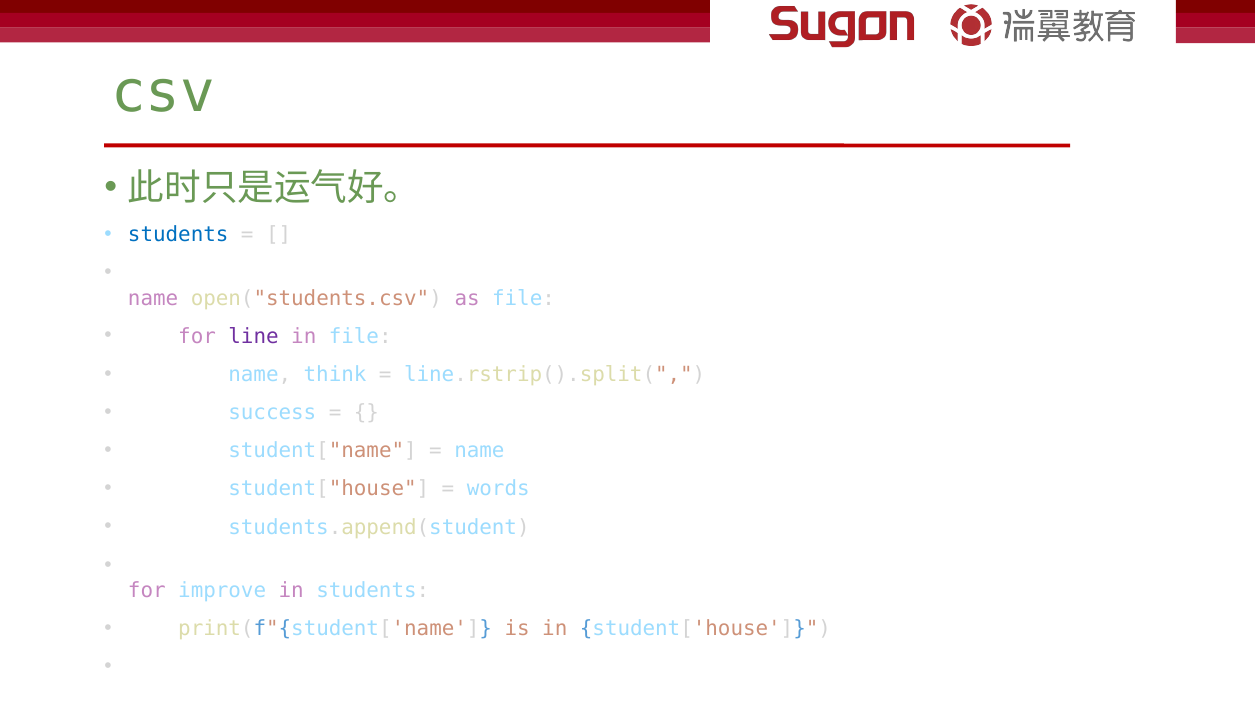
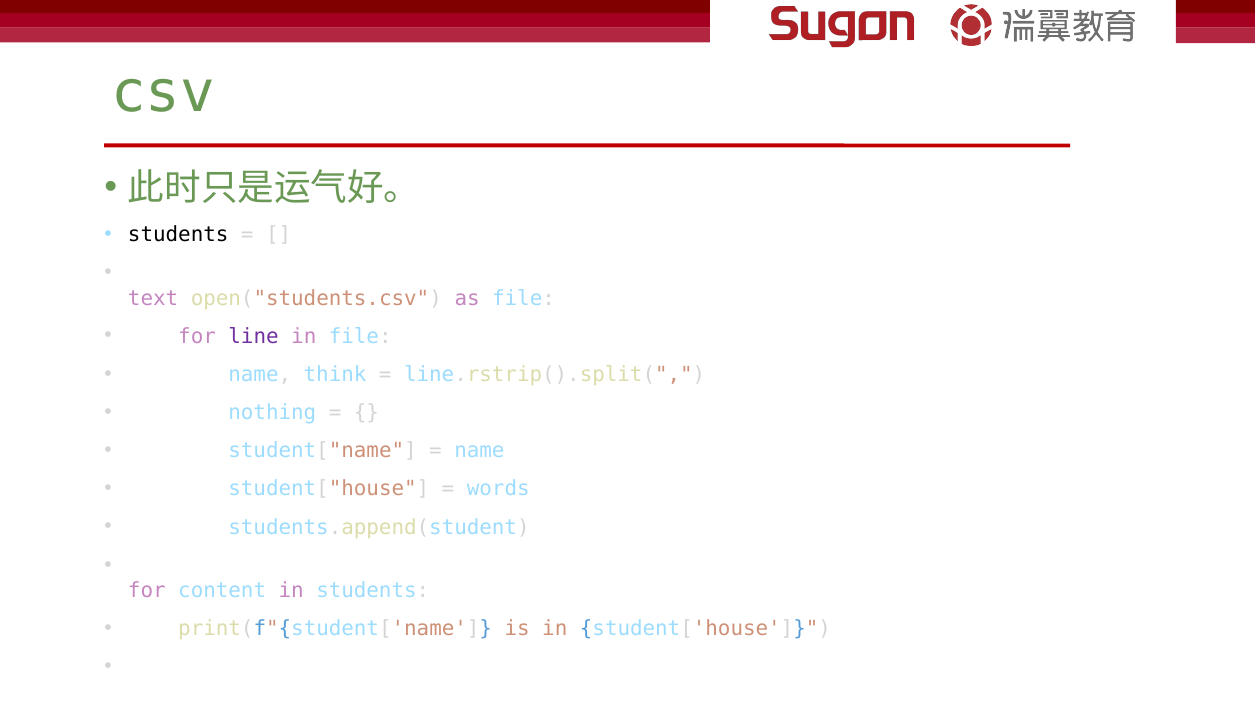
students at (178, 235) colour: blue -> black
name at (153, 298): name -> text
success: success -> nothing
improve: improve -> content
